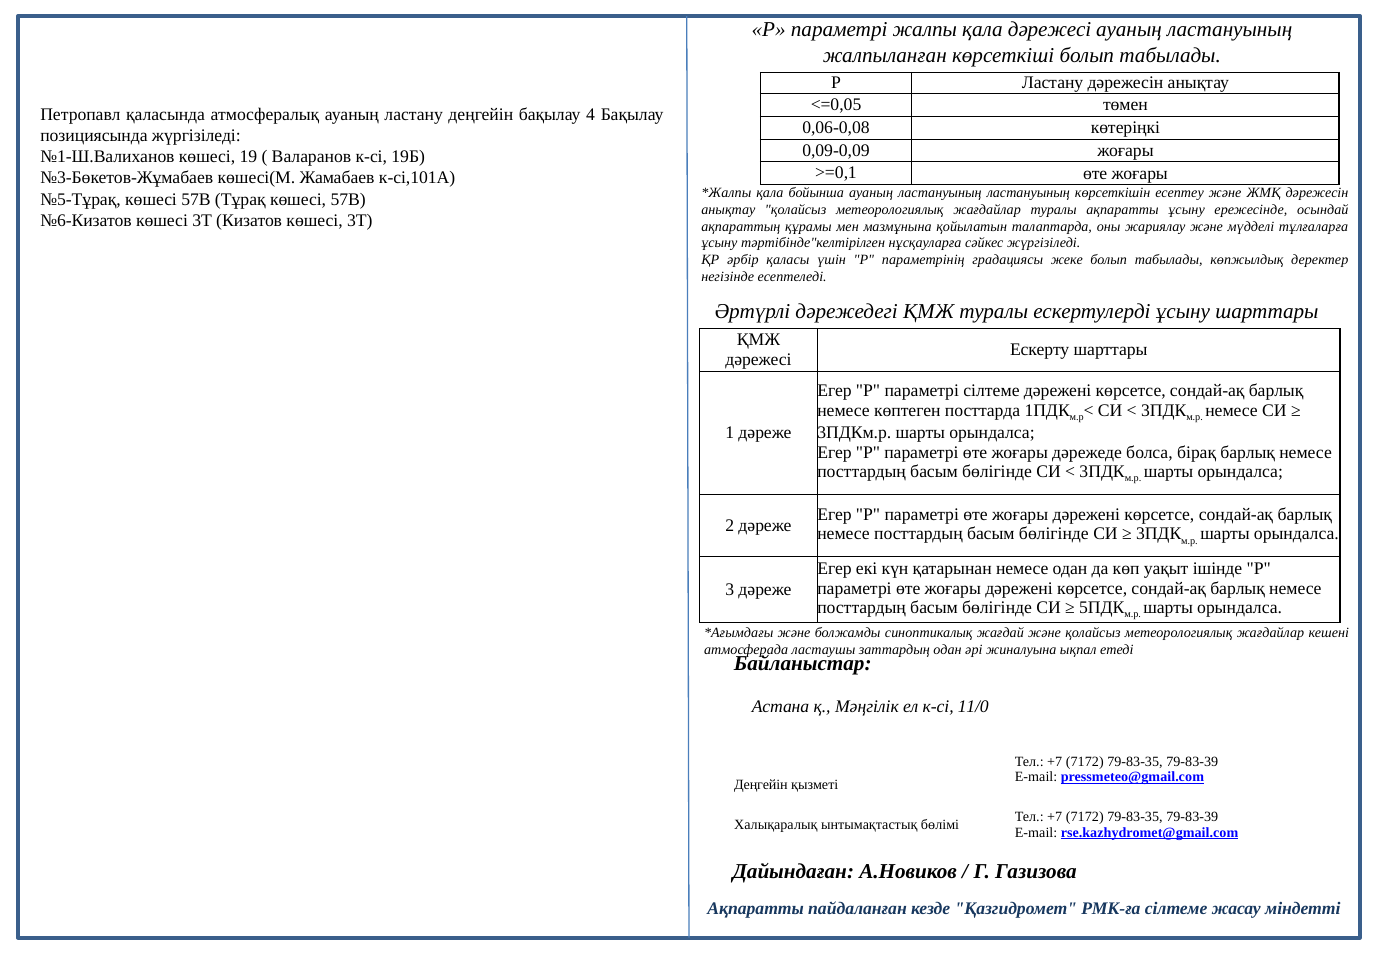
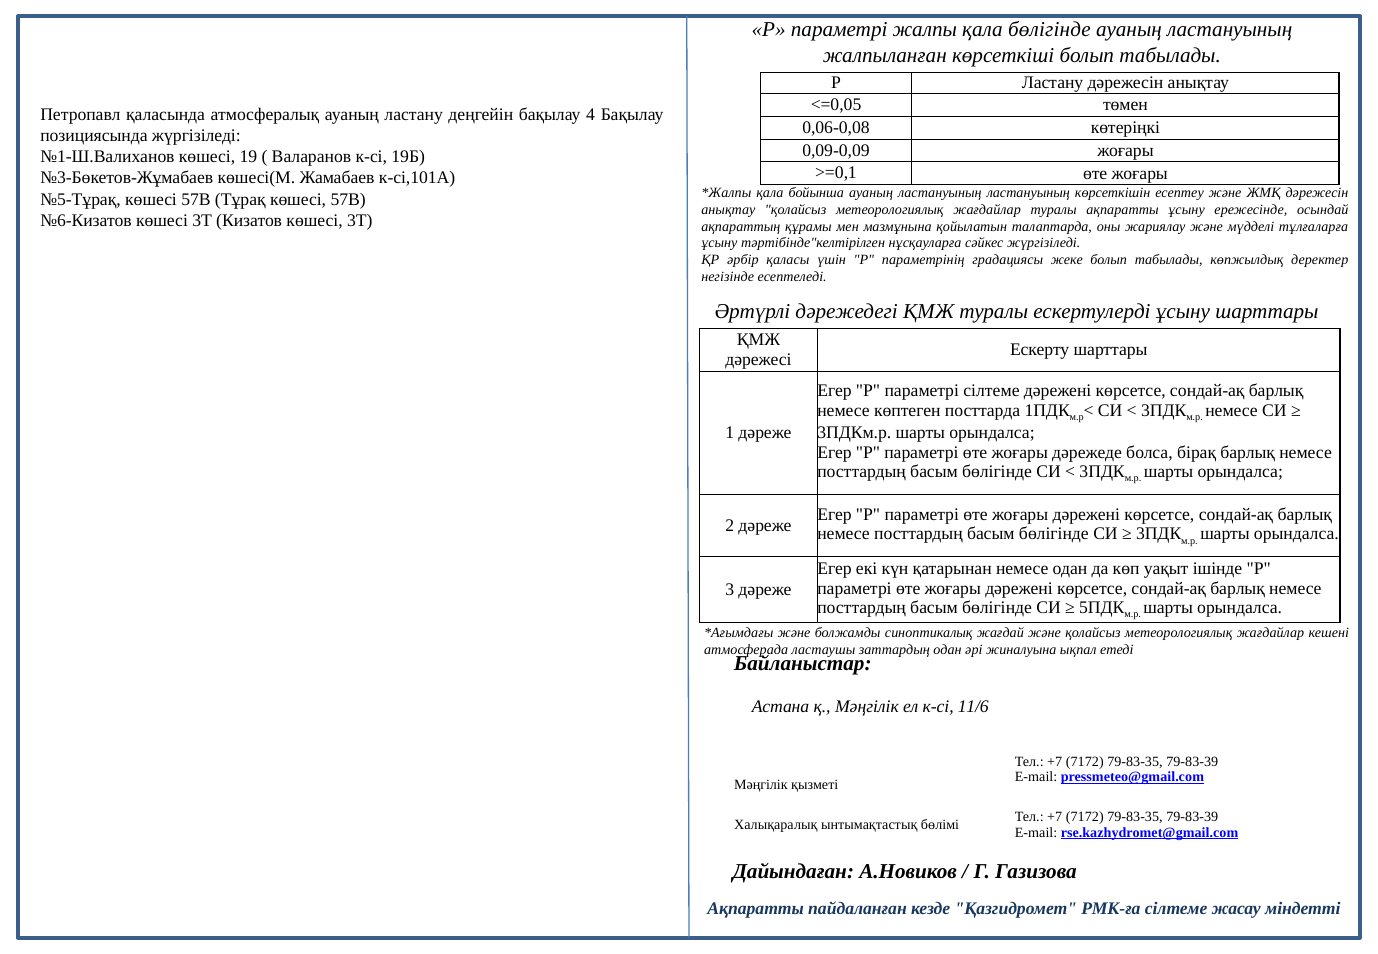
қала дәрежесі: дәрежесі -> бөлігінде
11/0: 11/0 -> 11/6
Деңгейін at (761, 785): Деңгейін -> Мәңгілік
